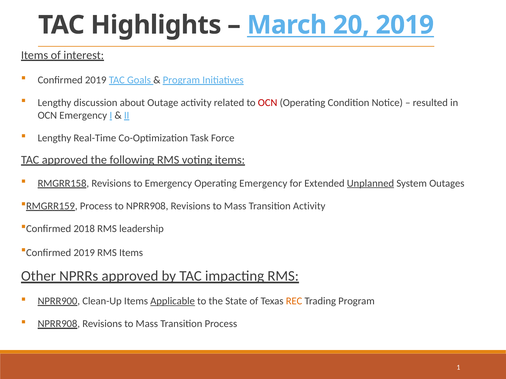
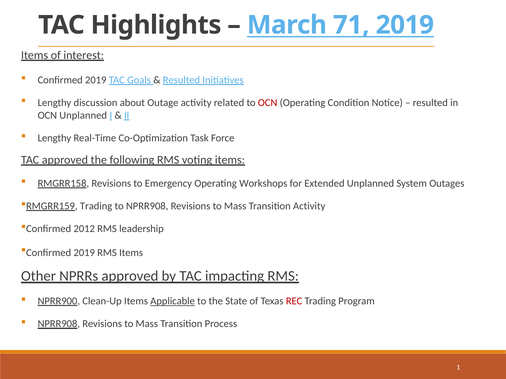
20: 20 -> 71
Program at (181, 80): Program -> Resulted
OCN Emergency: Emergency -> Unplanned
Operating Emergency: Emergency -> Workshops
Unplanned at (370, 184) underline: present -> none
Process at (96, 206): Process -> Trading
2018: 2018 -> 2012
REC colour: orange -> red
